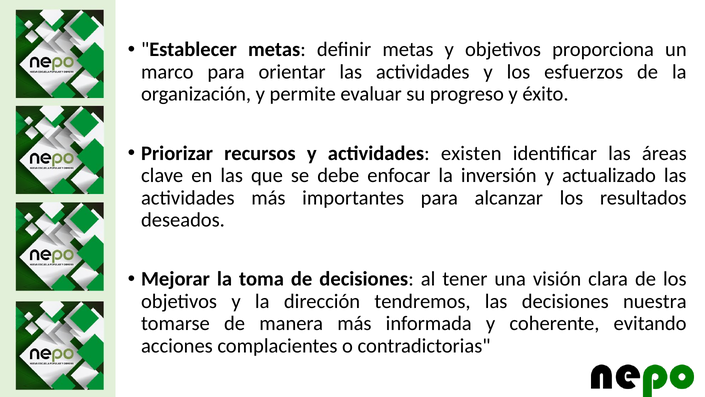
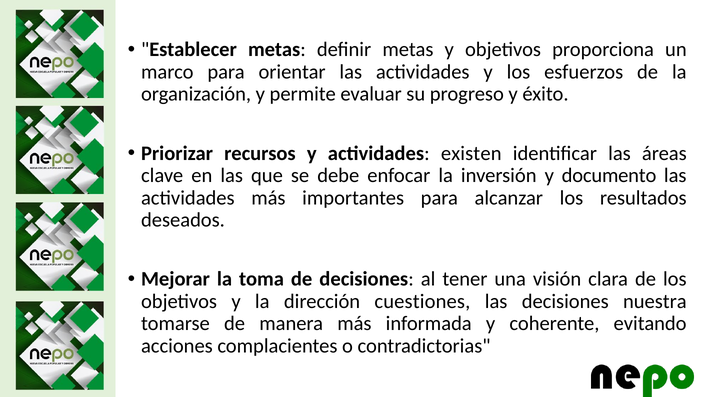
actualizado: actualizado -> documento
tendremos: tendremos -> cuestiones
